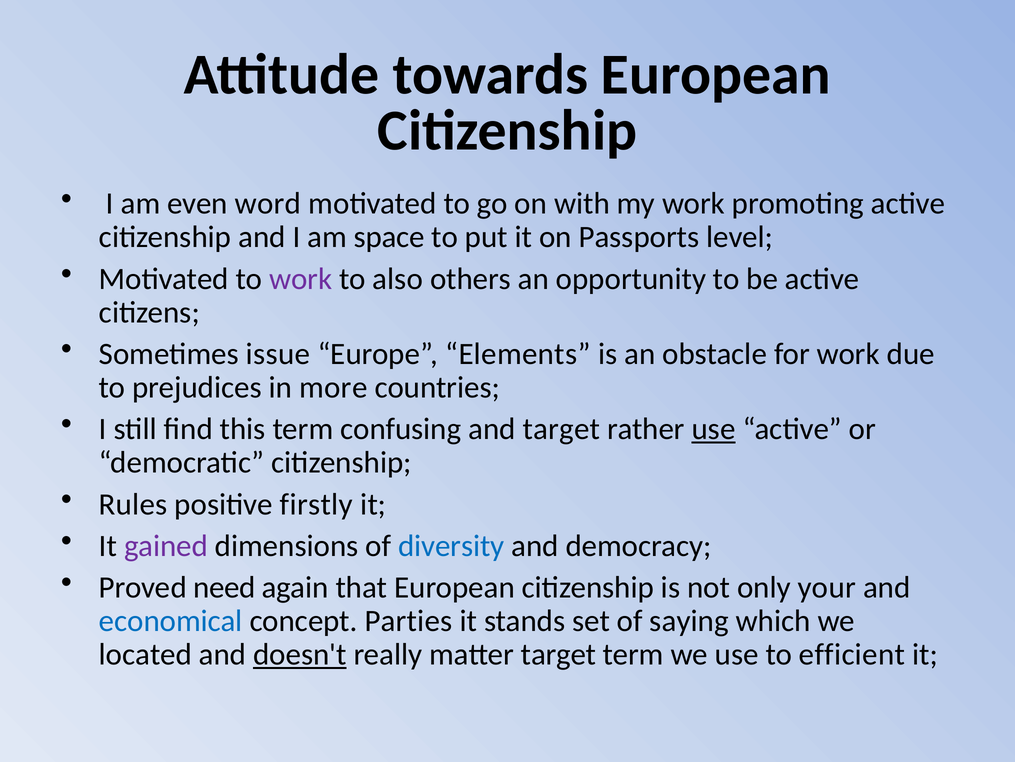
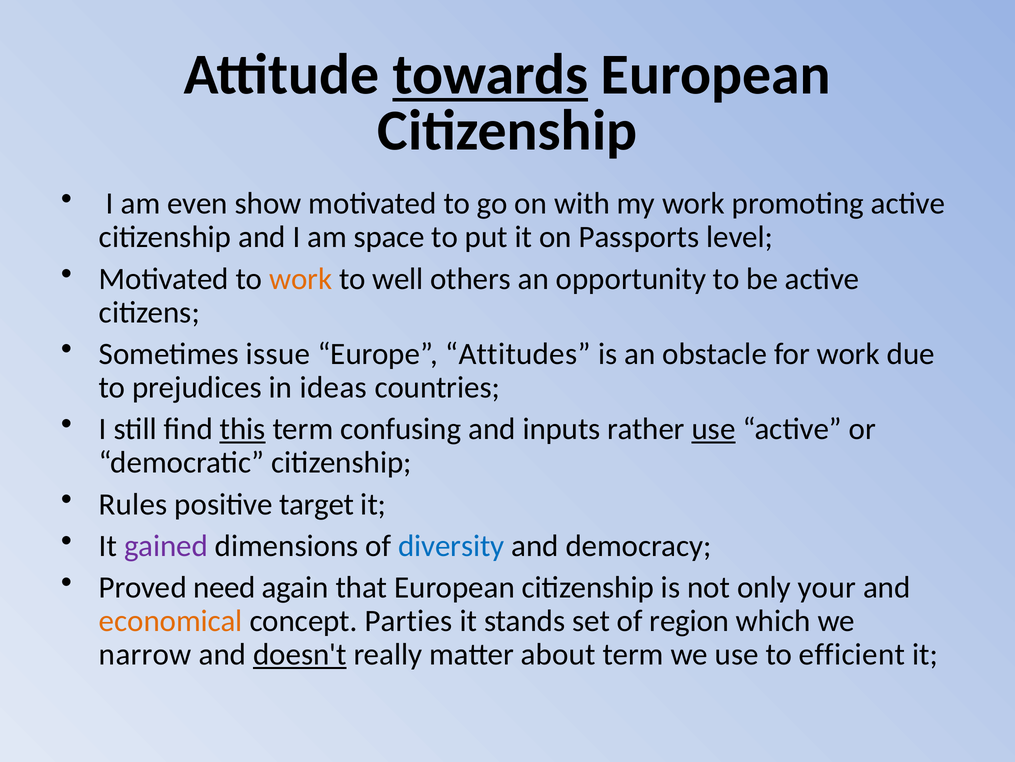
towards underline: none -> present
word: word -> show
work at (301, 279) colour: purple -> orange
also: also -> well
Elements: Elements -> Attitudes
more: more -> ideas
this underline: none -> present
and target: target -> inputs
firstly: firstly -> target
economical colour: blue -> orange
saying: saying -> region
located: located -> narrow
matter target: target -> about
